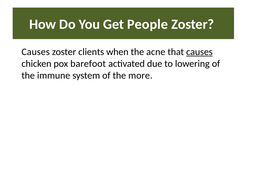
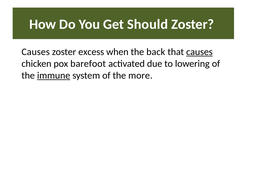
People: People -> Should
clients: clients -> excess
acne: acne -> back
immune underline: none -> present
